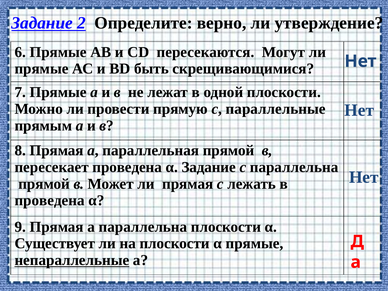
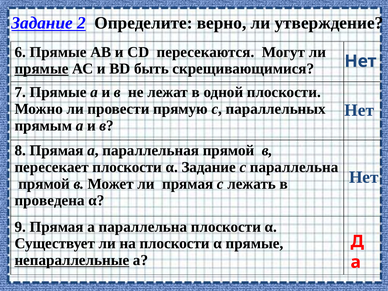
прямые at (41, 69) underline: none -> present
параллельные: параллельные -> параллельных
пересекает проведена: проведена -> плоскости
